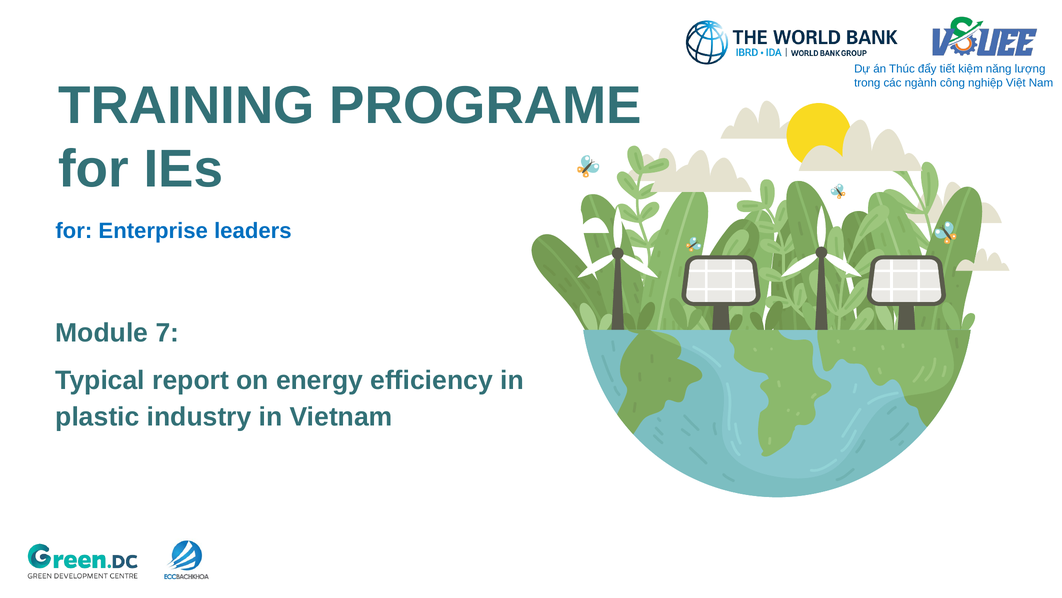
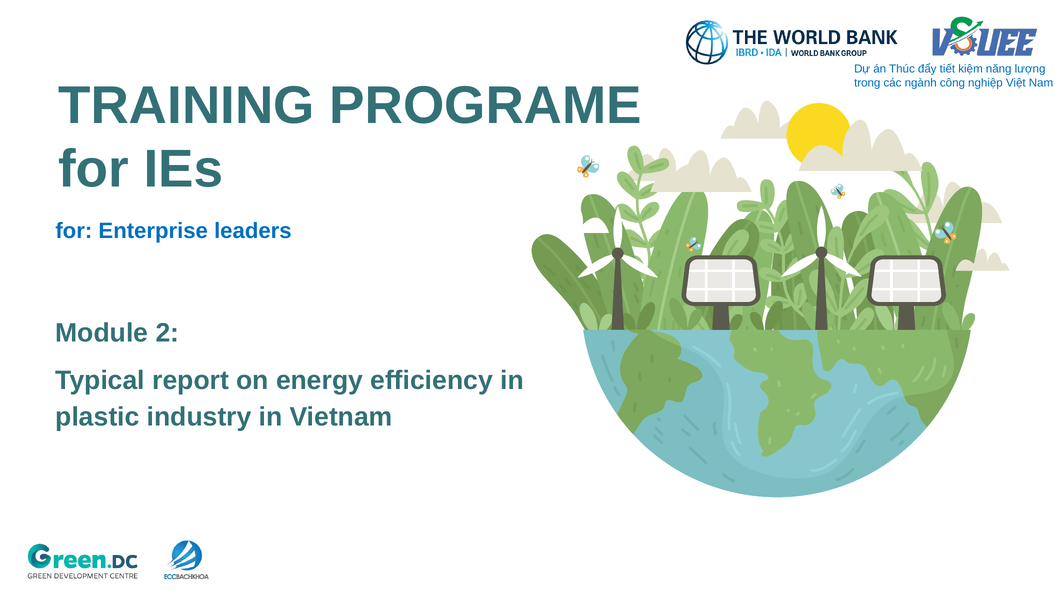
7: 7 -> 2
